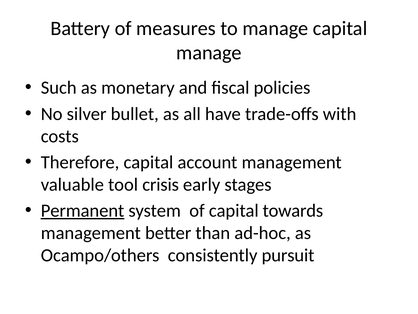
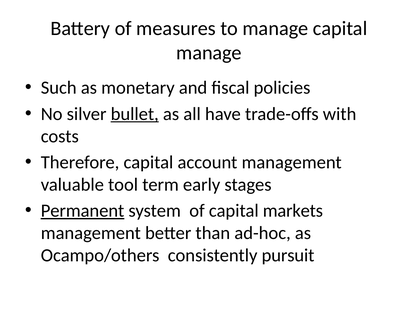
bullet underline: none -> present
crisis: crisis -> term
towards: towards -> markets
